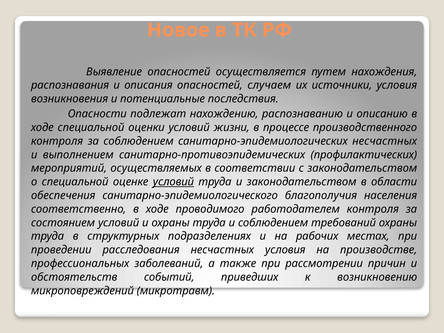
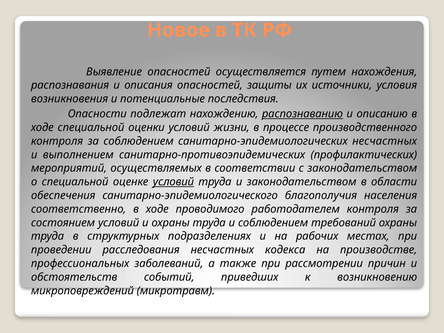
случаем: случаем -> защиты
распознаванию underline: none -> present
несчастных условия: условия -> кодекса
